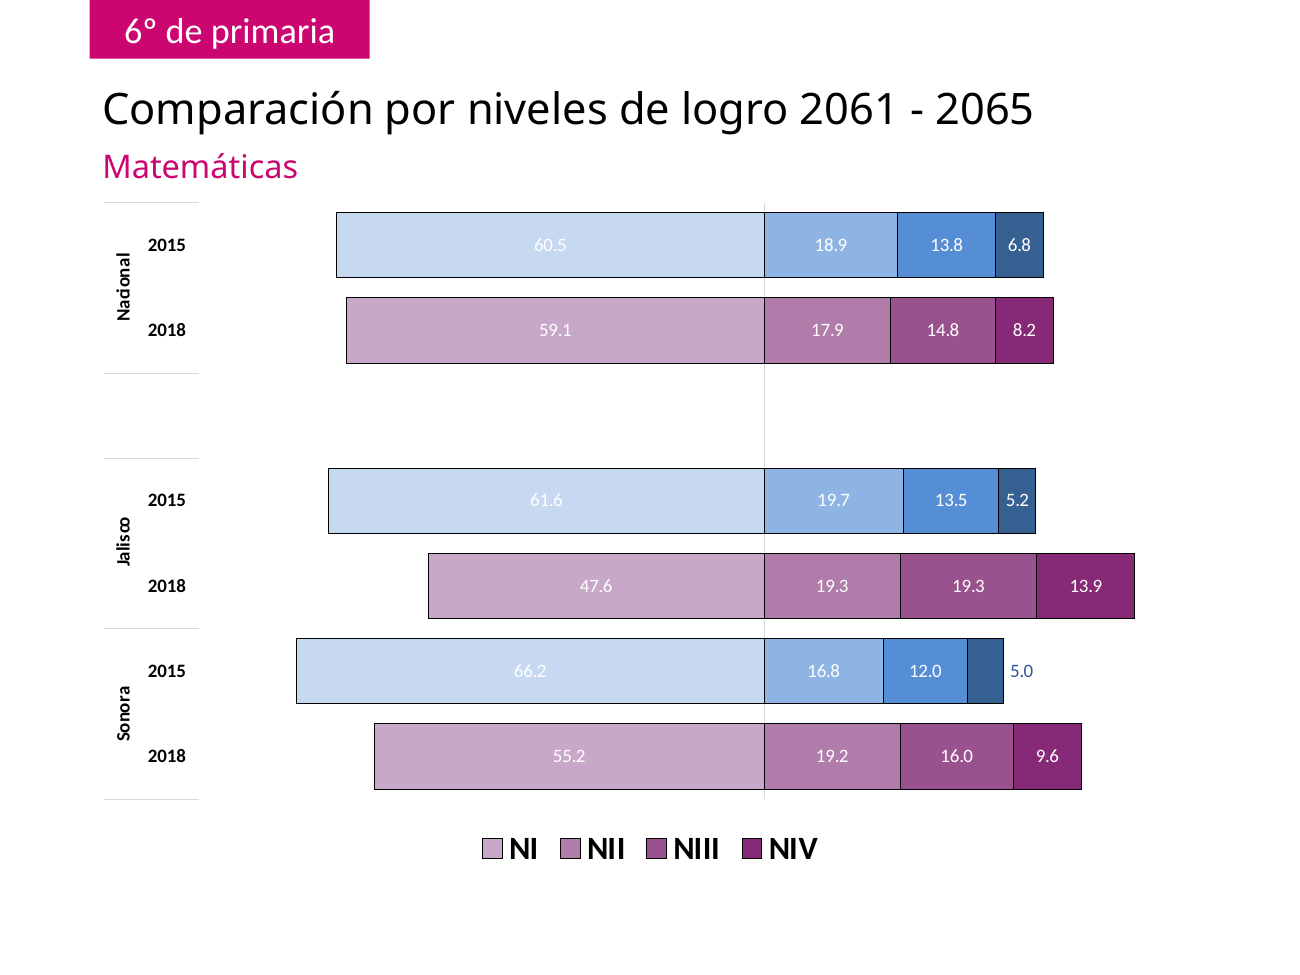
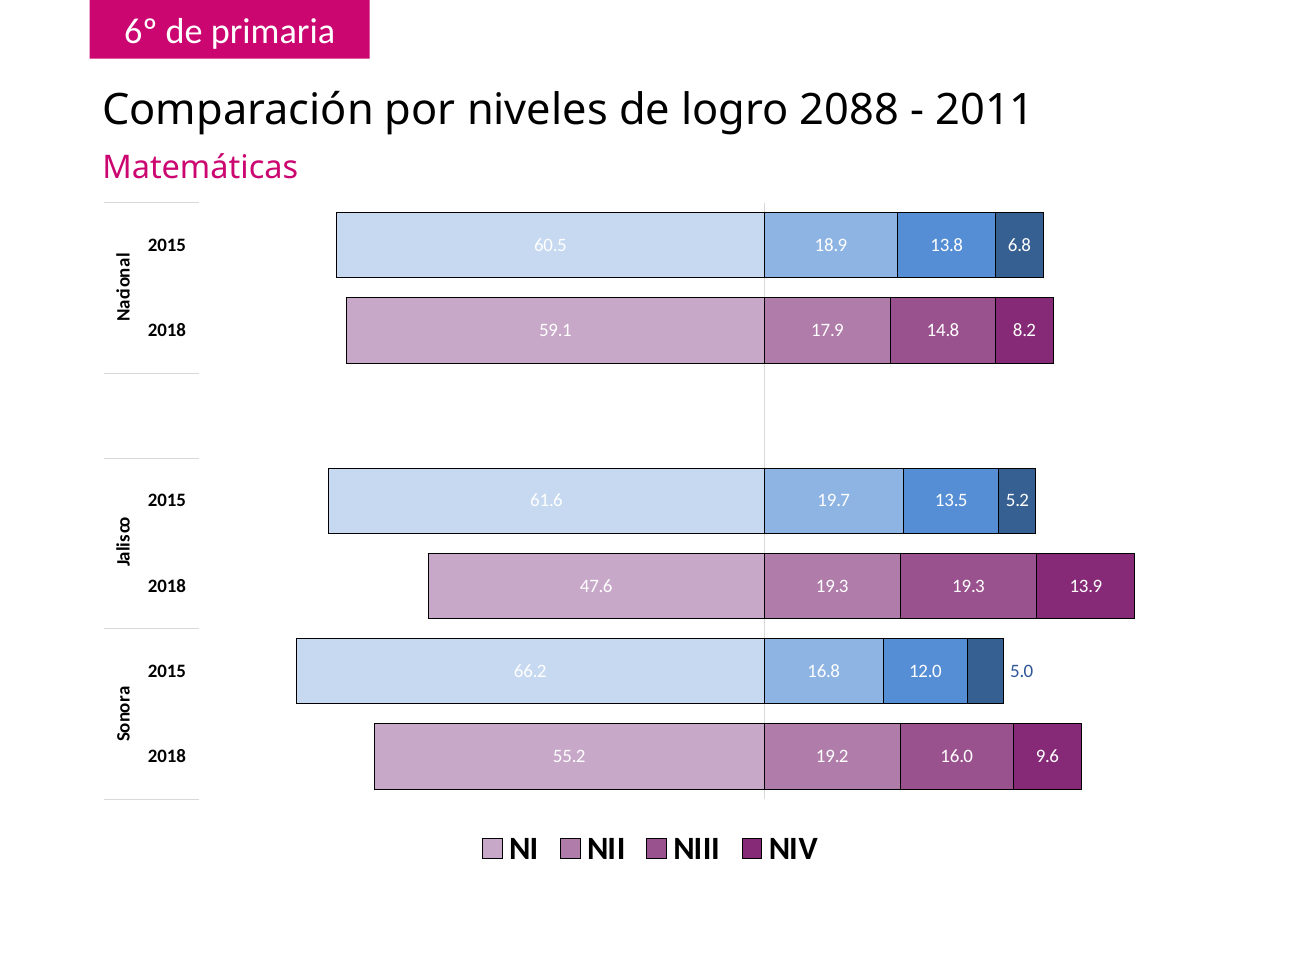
2061: 2061 -> 2088
2065: 2065 -> 2011
